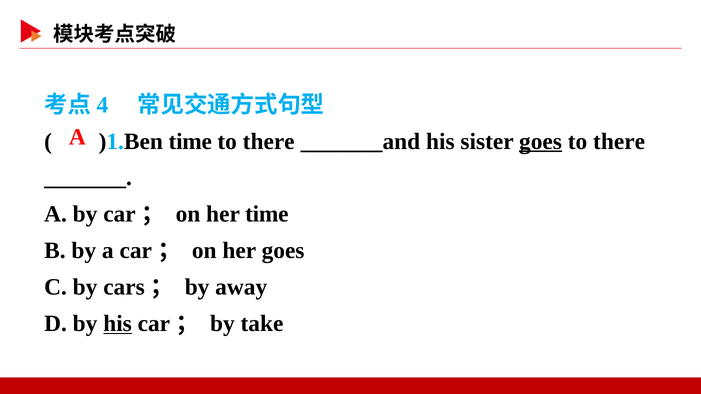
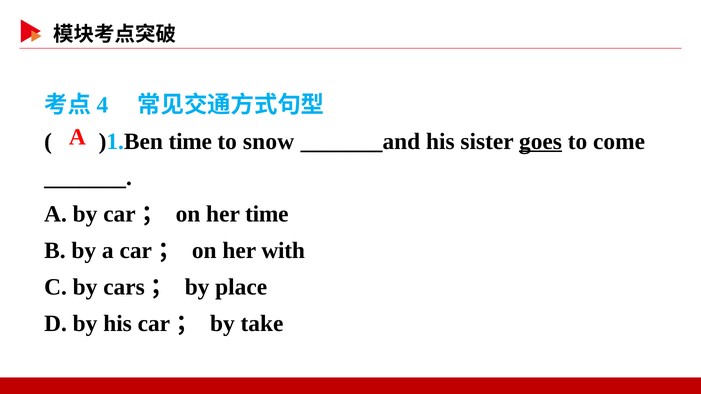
there at (269, 141): there -> snow
there at (619, 141): there -> come
her goes: goes -> with
away: away -> place
his at (118, 324) underline: present -> none
